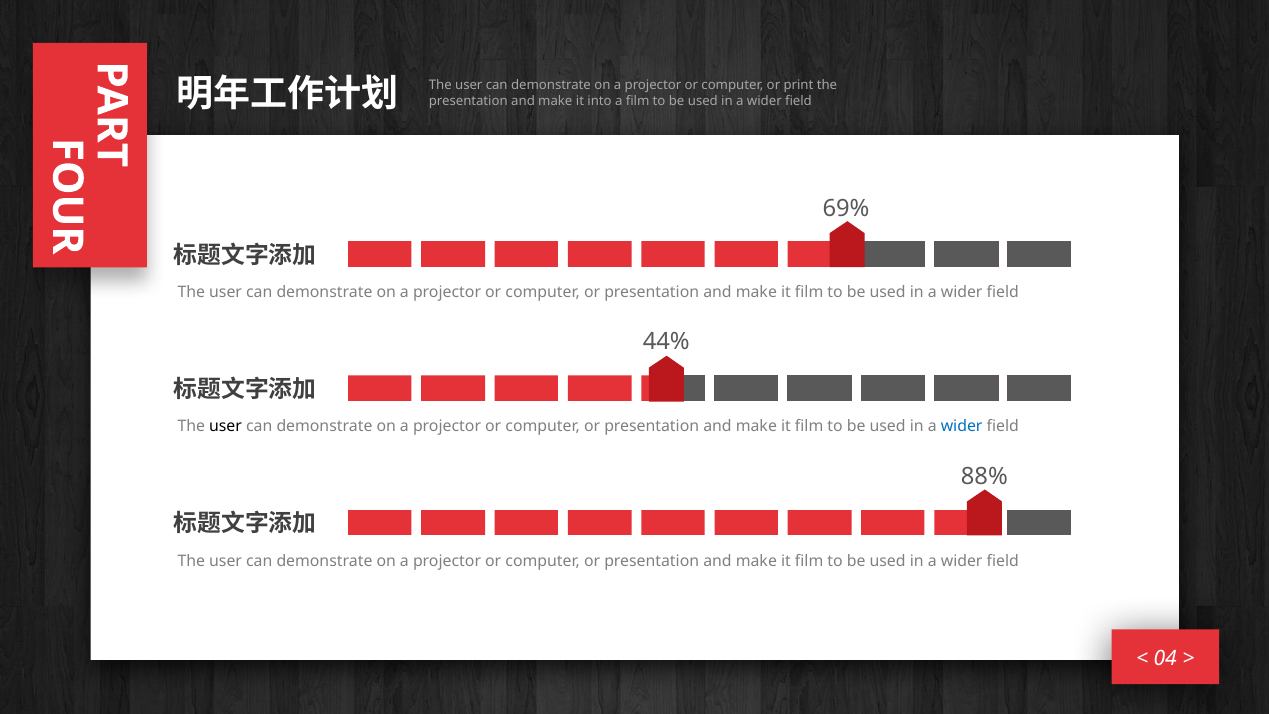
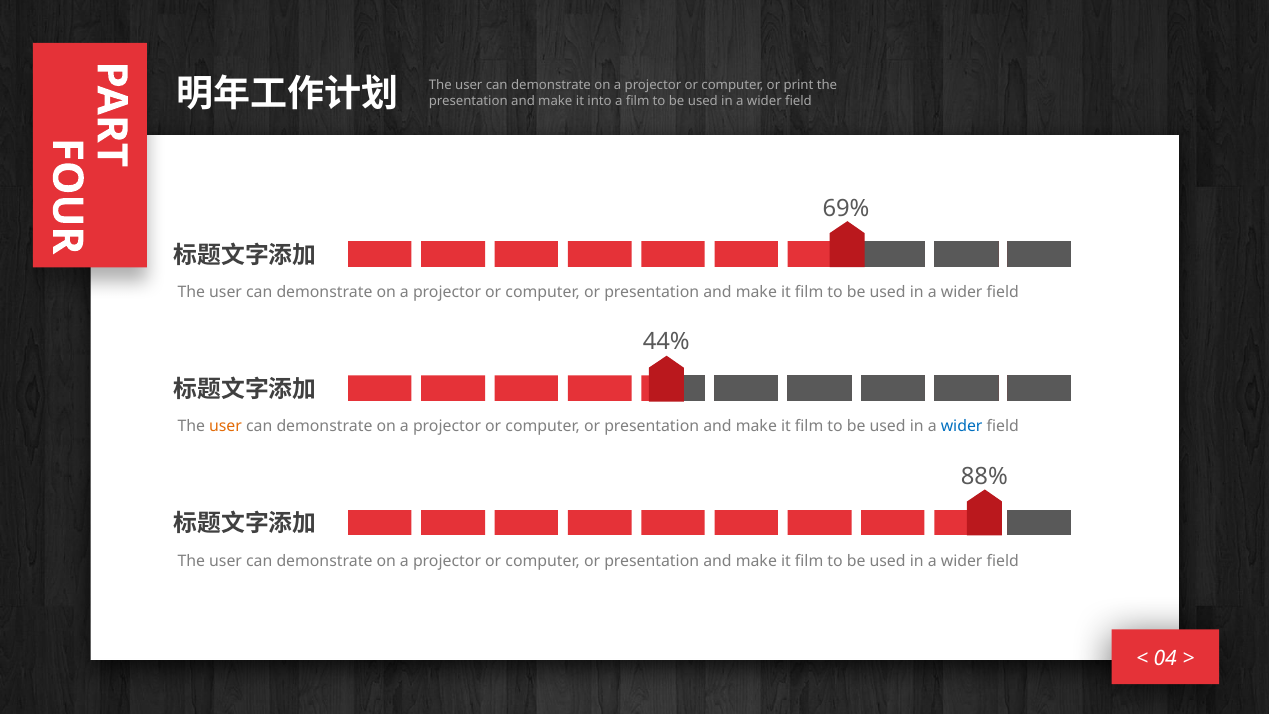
user at (226, 427) colour: black -> orange
